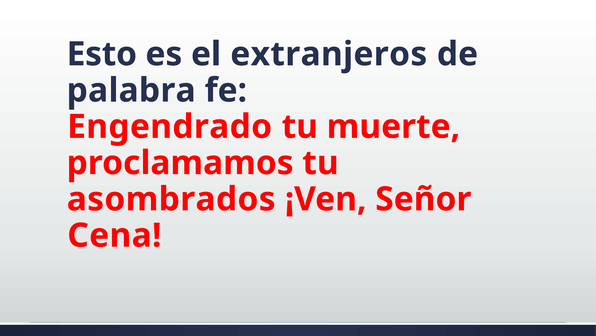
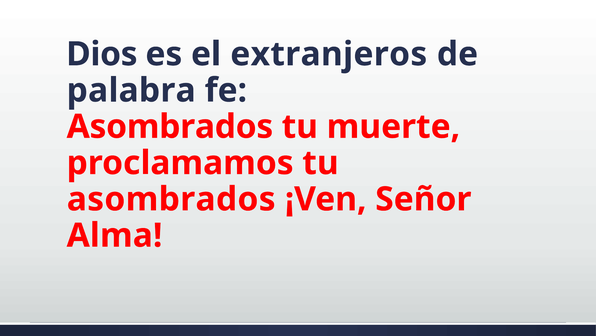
Esto: Esto -> Dios
Engendrado at (170, 126): Engendrado -> Asombrados
Cena: Cena -> Alma
